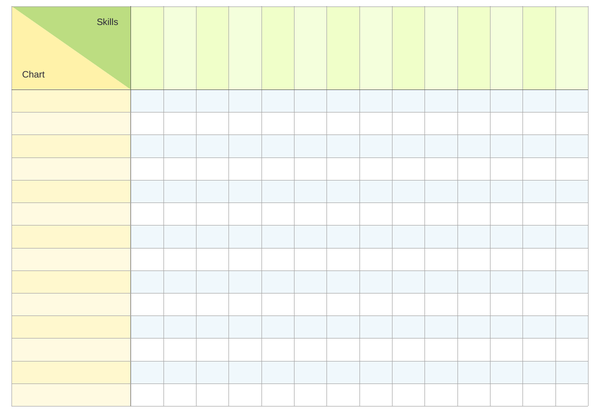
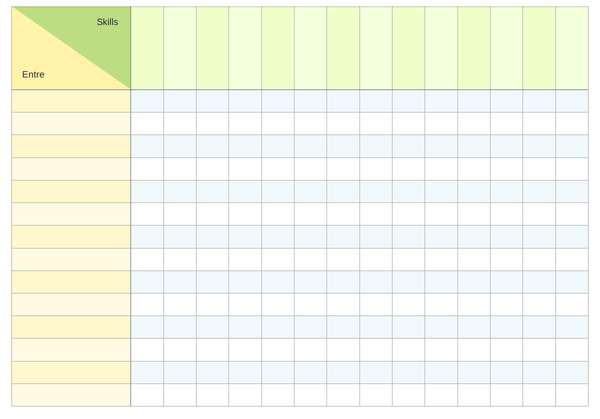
Chart: Chart -> Entre
